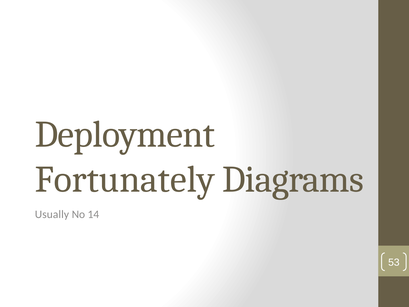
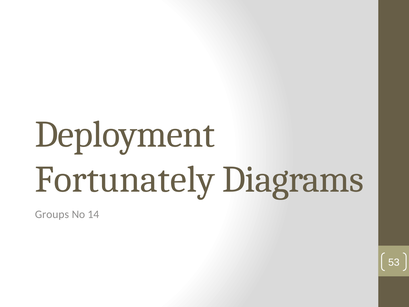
Usually: Usually -> Groups
